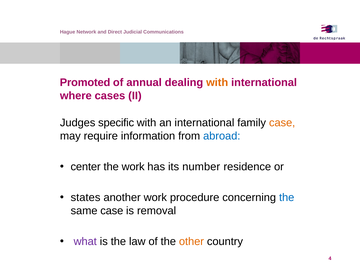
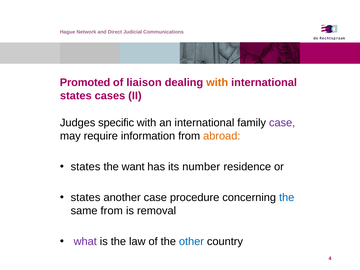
annual: annual -> liaison
where at (76, 96): where -> states
case at (282, 123) colour: orange -> purple
abroad colour: blue -> orange
center at (86, 167): center -> states
the work: work -> want
another work: work -> case
same case: case -> from
other colour: orange -> blue
